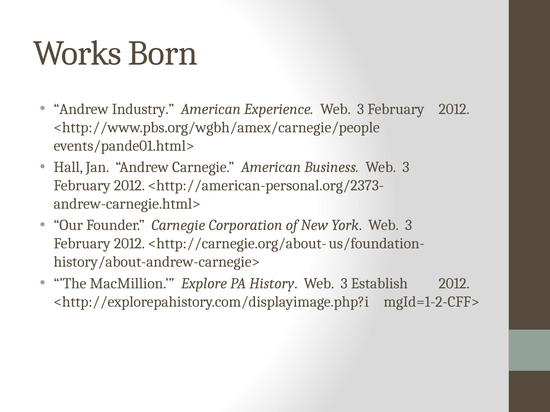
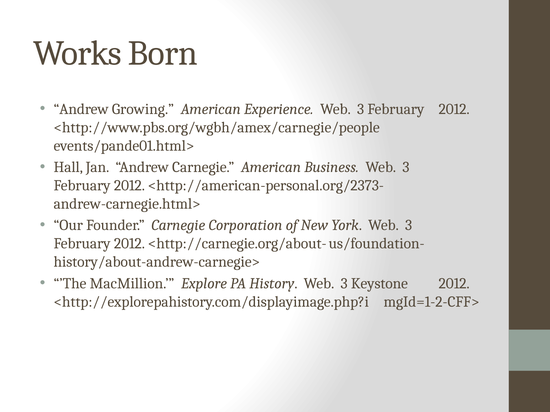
Industry: Industry -> Growing
Establish: Establish -> Keystone
